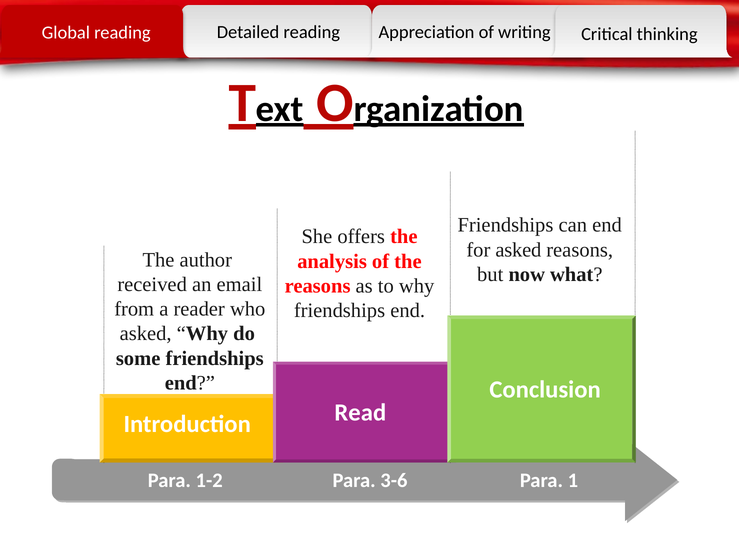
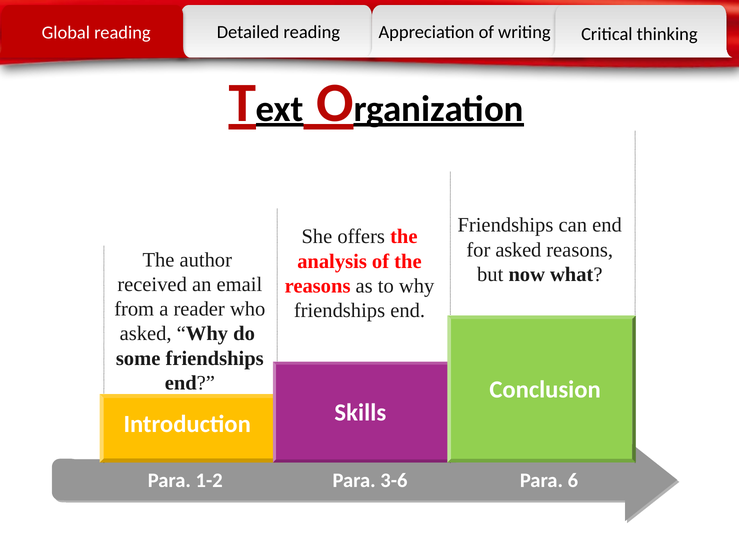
Read: Read -> Skills
1: 1 -> 6
